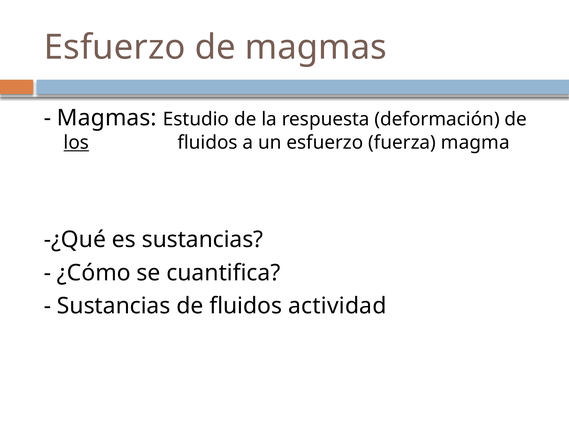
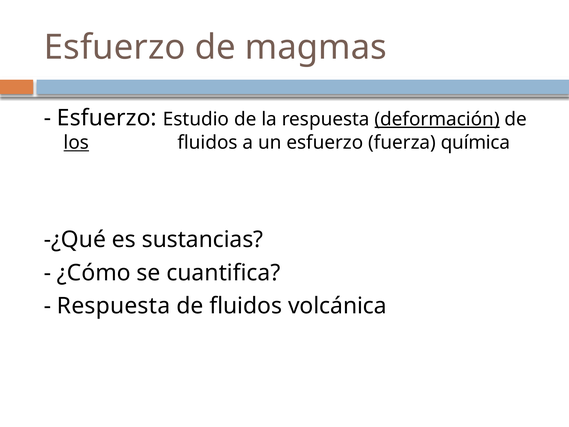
Magmas at (107, 118): Magmas -> Esfuerzo
deformación underline: none -> present
magma: magma -> química
Sustancias at (114, 306): Sustancias -> Respuesta
actividad: actividad -> volcánica
